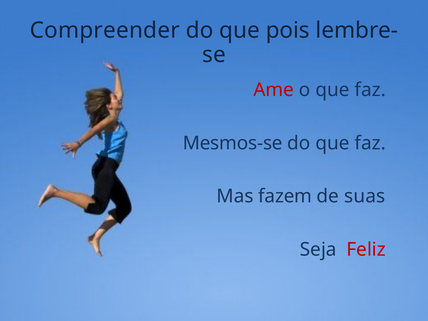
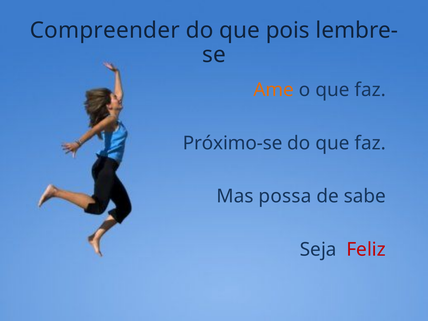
Ame colour: red -> orange
Mesmos-se: Mesmos-se -> Próximo-se
fazem: fazem -> possa
suas: suas -> sabe
